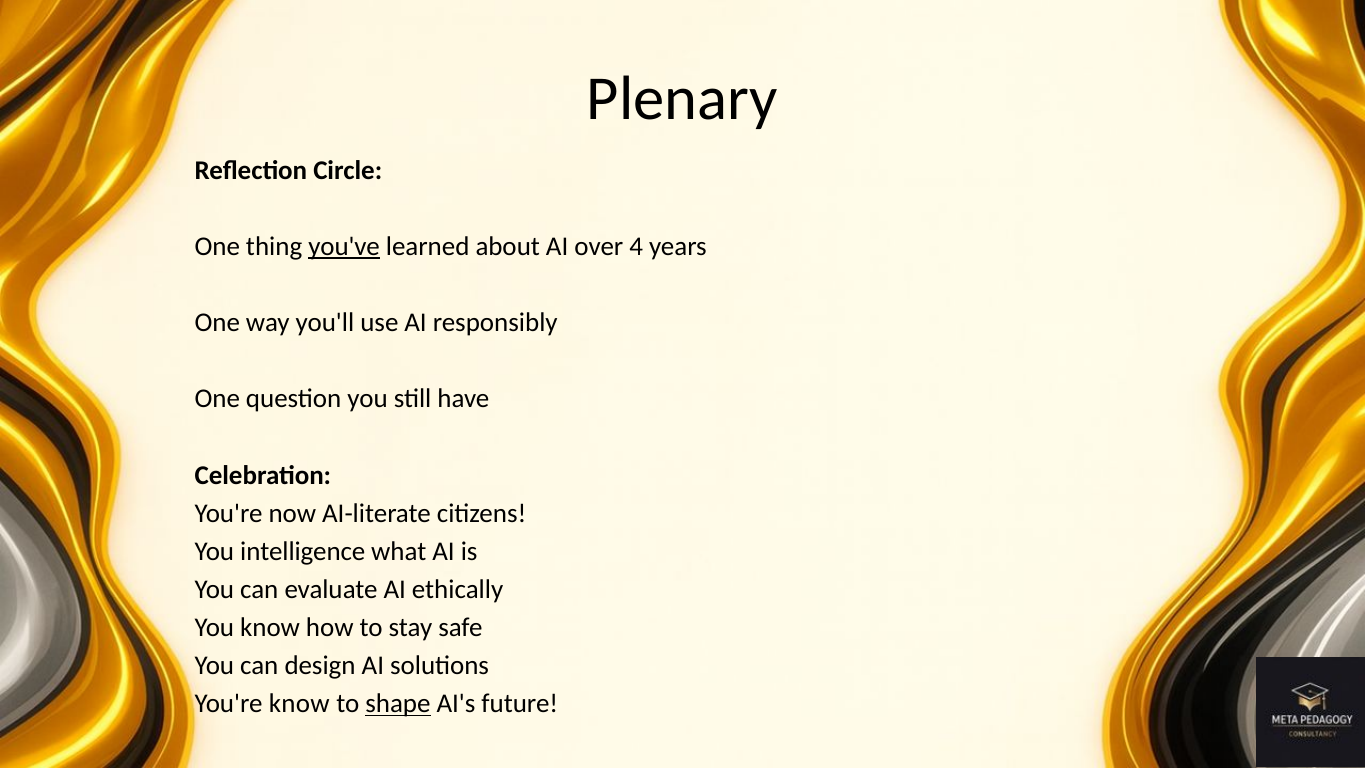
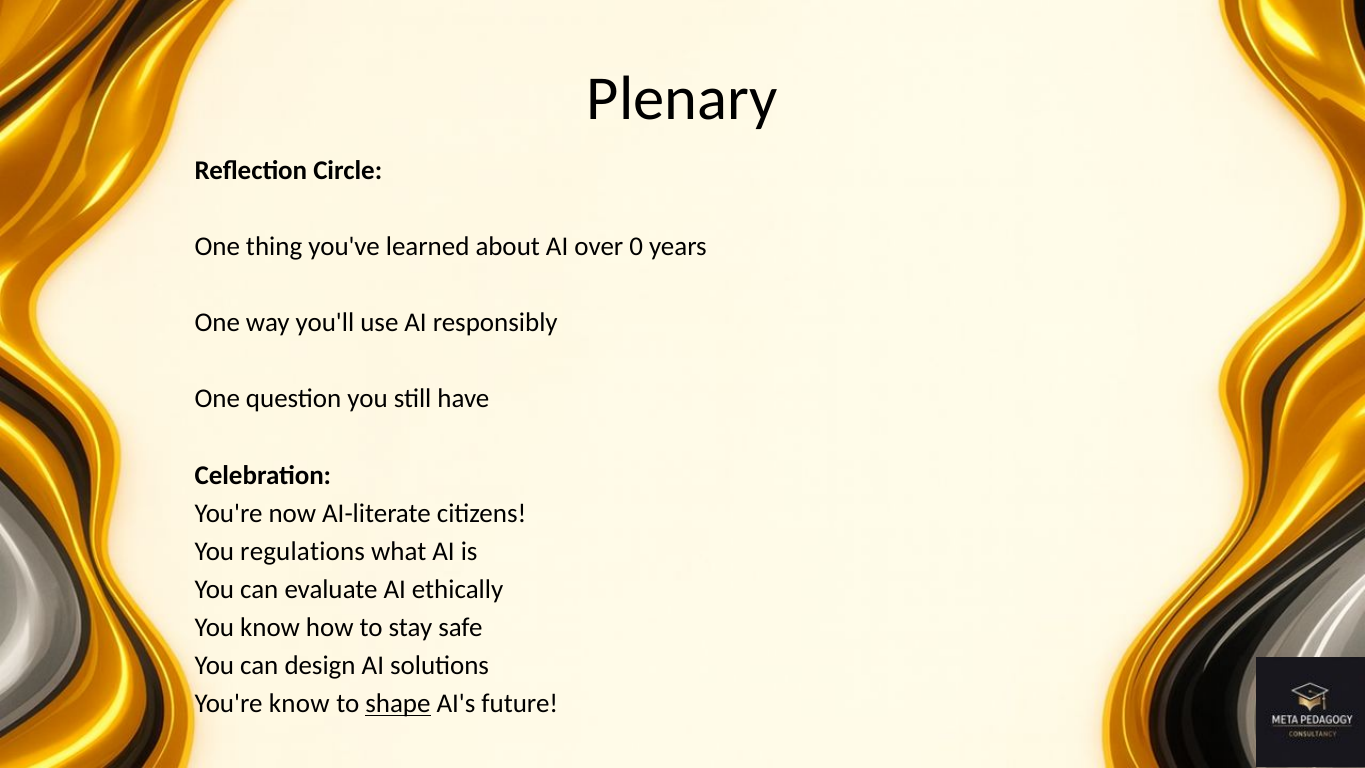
you've underline: present -> none
4: 4 -> 0
intelligence: intelligence -> regulations
